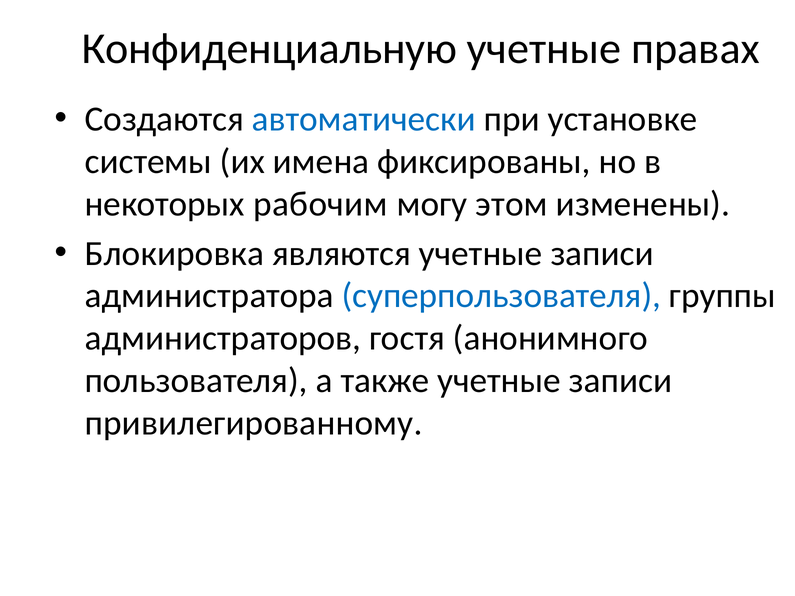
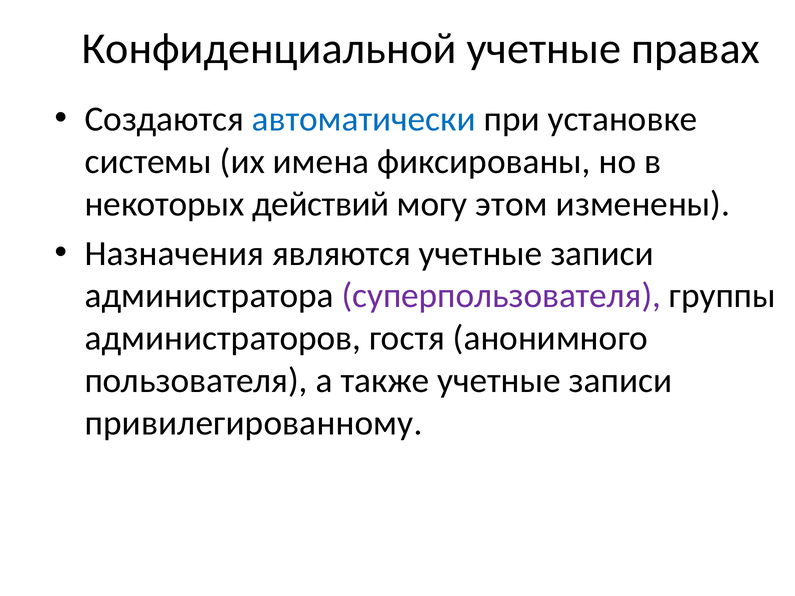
Конфиденциальную: Конфиденциальную -> Конфиденциальной
рабочим: рабочим -> действий
Блокировка: Блокировка -> Назначения
суперпользователя colour: blue -> purple
